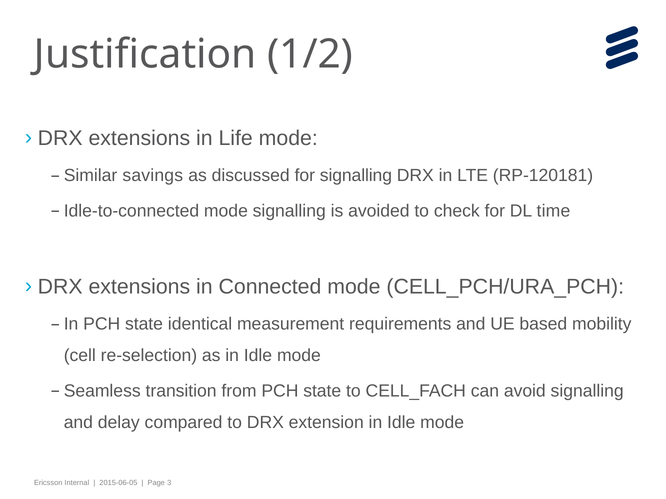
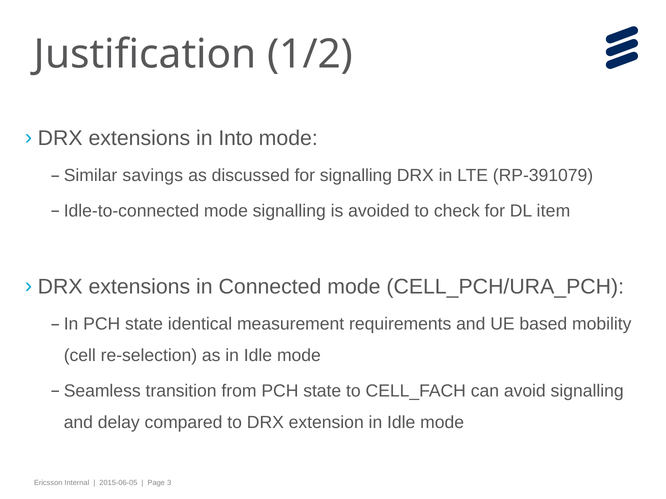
Life: Life -> Into
RP-120181: RP-120181 -> RP-391079
time: time -> item
